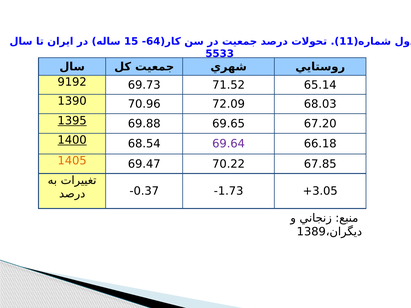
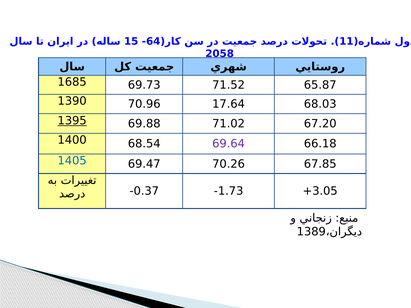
5533: 5533 -> 2058
9192: 9192 -> 1685
65.14: 65.14 -> 65.87
72.09: 72.09 -> 17.64
69.65: 69.65 -> 71.02
1400 underline: present -> none
1405 colour: orange -> blue
70.22: 70.22 -> 70.26
